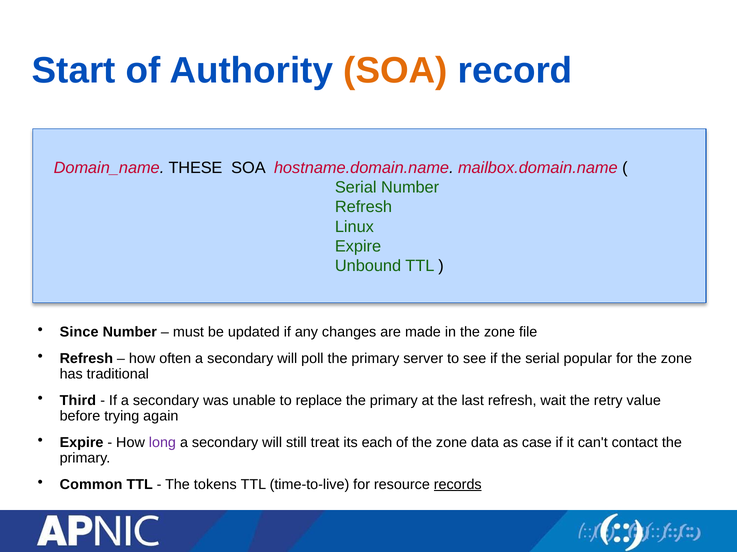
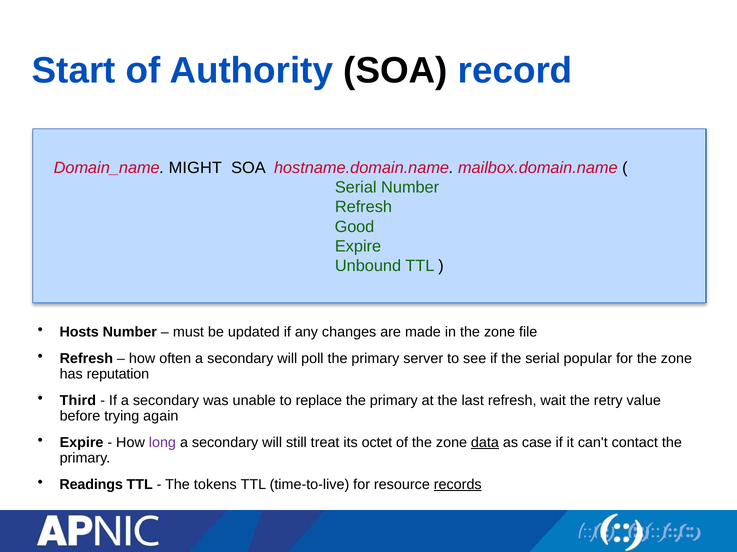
SOA at (396, 71) colour: orange -> black
THESE: THESE -> MIGHT
Linux: Linux -> Good
Since: Since -> Hosts
traditional: traditional -> reputation
each: each -> octet
data underline: none -> present
Common: Common -> Readings
